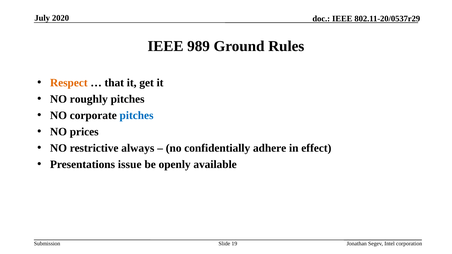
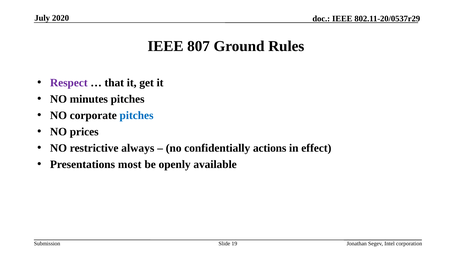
989: 989 -> 807
Respect colour: orange -> purple
roughly: roughly -> minutes
adhere: adhere -> actions
issue: issue -> most
